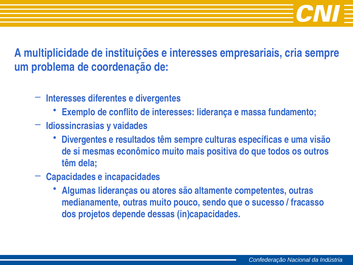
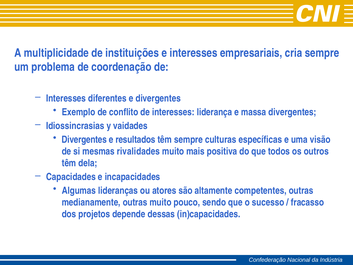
massa fundamento: fundamento -> divergentes
econômico: econômico -> rivalidades
